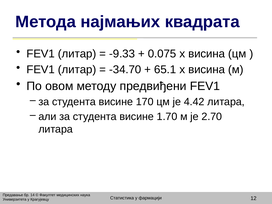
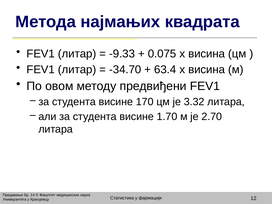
65.1: 65.1 -> 63.4
4.42: 4.42 -> 3.32
